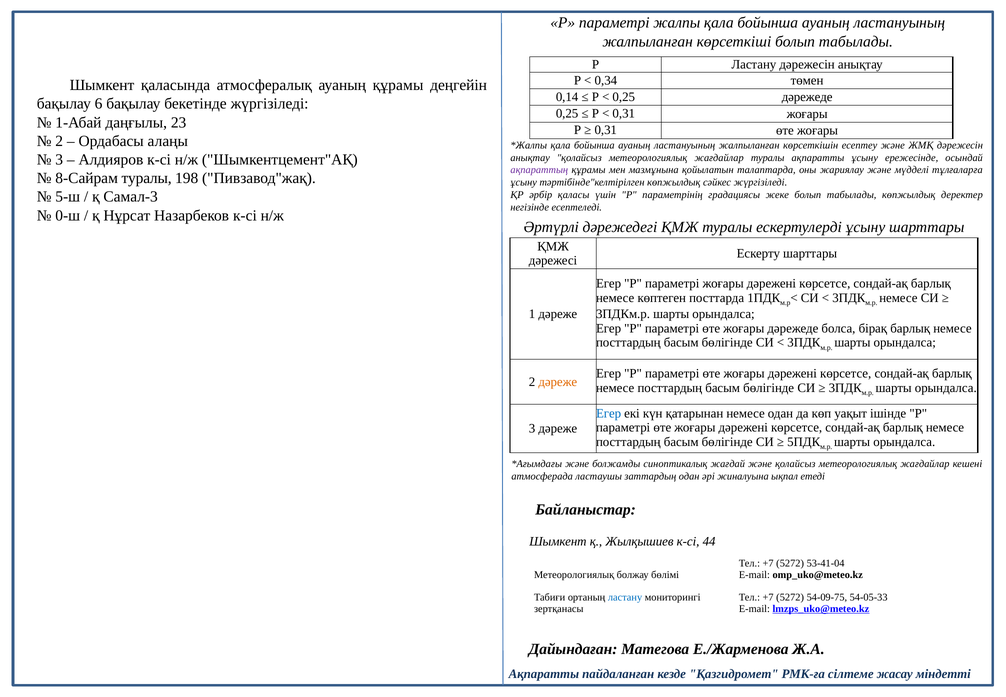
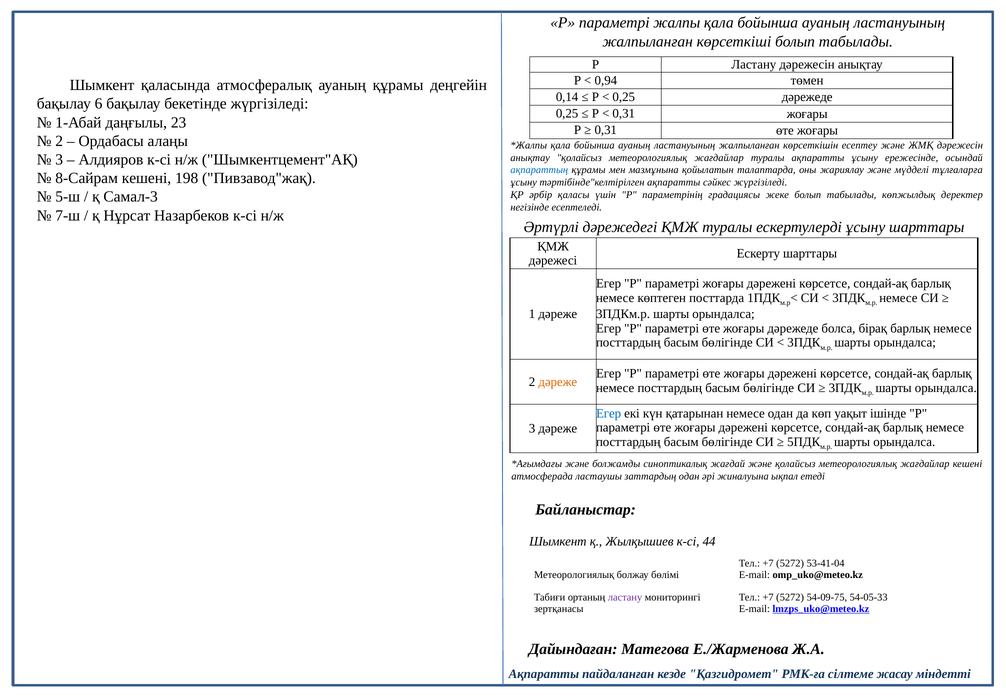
0,34: 0,34 -> 0,94
ақпараттың colour: purple -> blue
8-Сайрам туралы: туралы -> кешені
тәртібінде"келтірілген көпжылдық: көпжылдық -> ақпаратты
0-ш: 0-ш -> 7-ш
ластану at (625, 597) colour: blue -> purple
